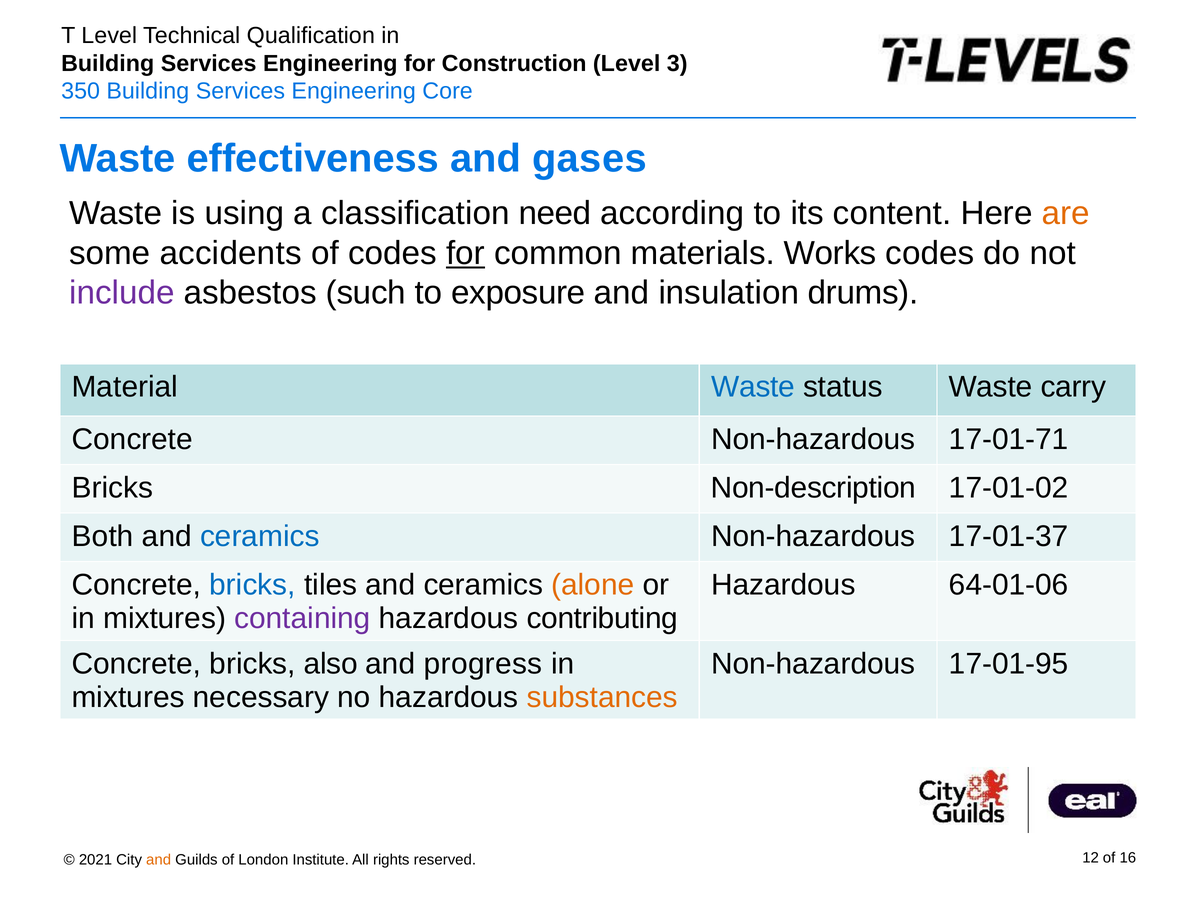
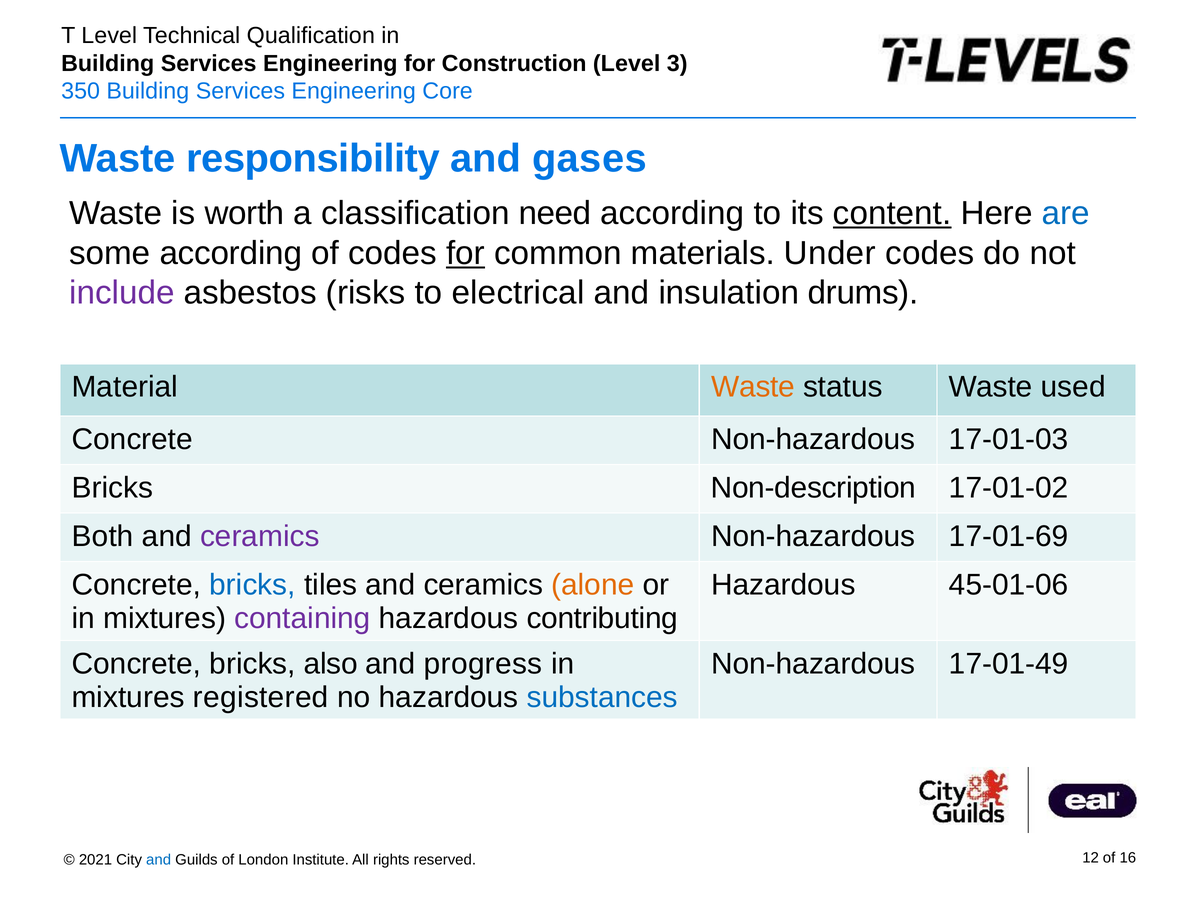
effectiveness: effectiveness -> responsibility
using: using -> worth
content underline: none -> present
are colour: orange -> blue
some accidents: accidents -> according
Works: Works -> Under
such: such -> risks
exposure: exposure -> electrical
Waste at (753, 387) colour: blue -> orange
carry: carry -> used
17-01-71: 17-01-71 -> 17-01-03
ceramics at (260, 536) colour: blue -> purple
17-01-37: 17-01-37 -> 17-01-69
64-01-06: 64-01-06 -> 45-01-06
17-01-95: 17-01-95 -> 17-01-49
necessary: necessary -> registered
substances colour: orange -> blue
and at (159, 860) colour: orange -> blue
